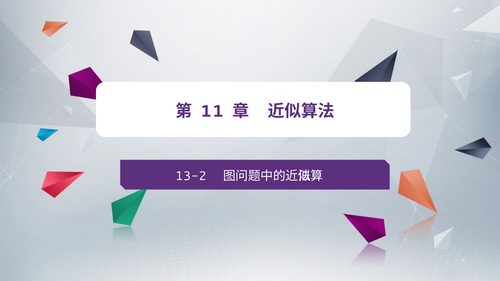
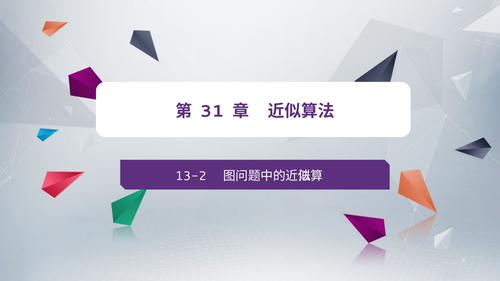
11: 11 -> 31
